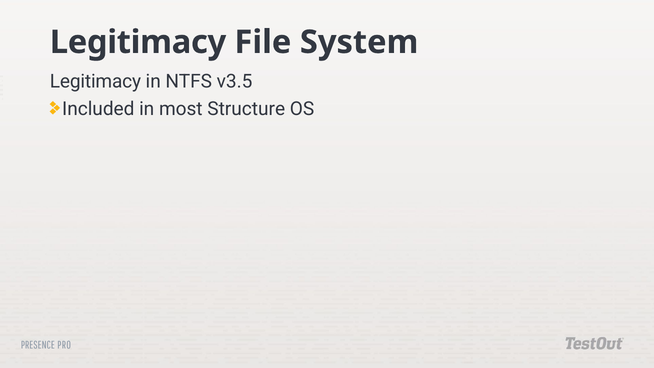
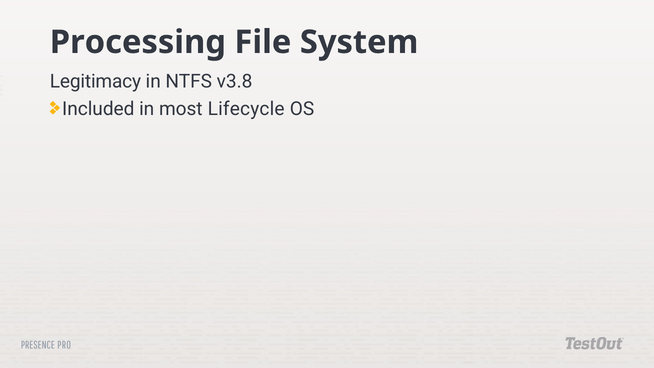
Legitimacy at (138, 42): Legitimacy -> Processing
v3.5: v3.5 -> v3.8
Structure: Structure -> Lifecycle
